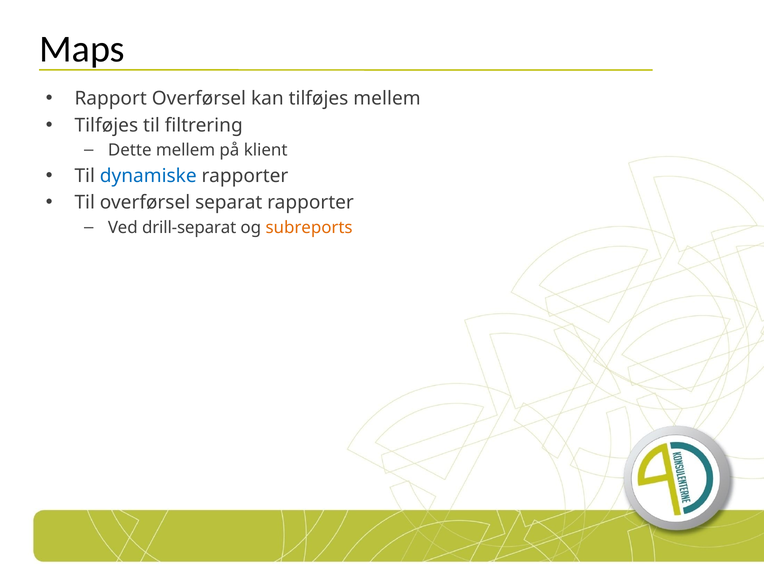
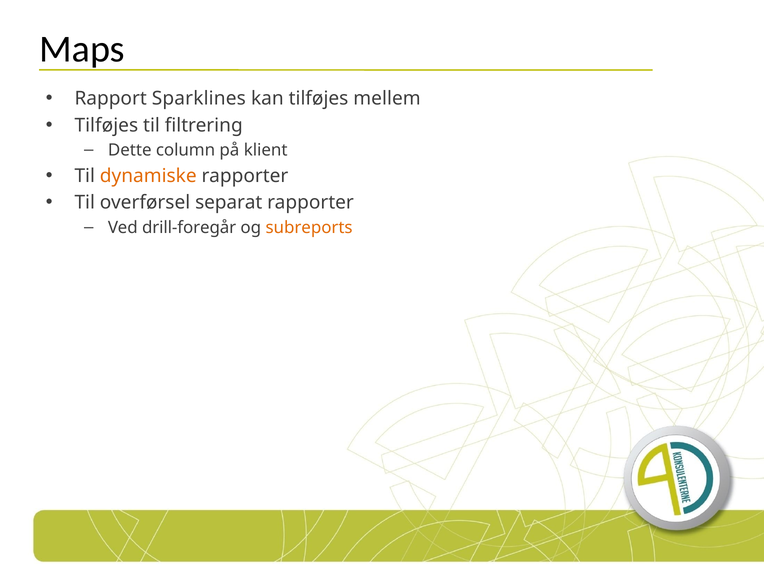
Rapport Overførsel: Overførsel -> Sparklines
Dette mellem: mellem -> column
dynamiske colour: blue -> orange
drill-separat: drill-separat -> drill-foregår
